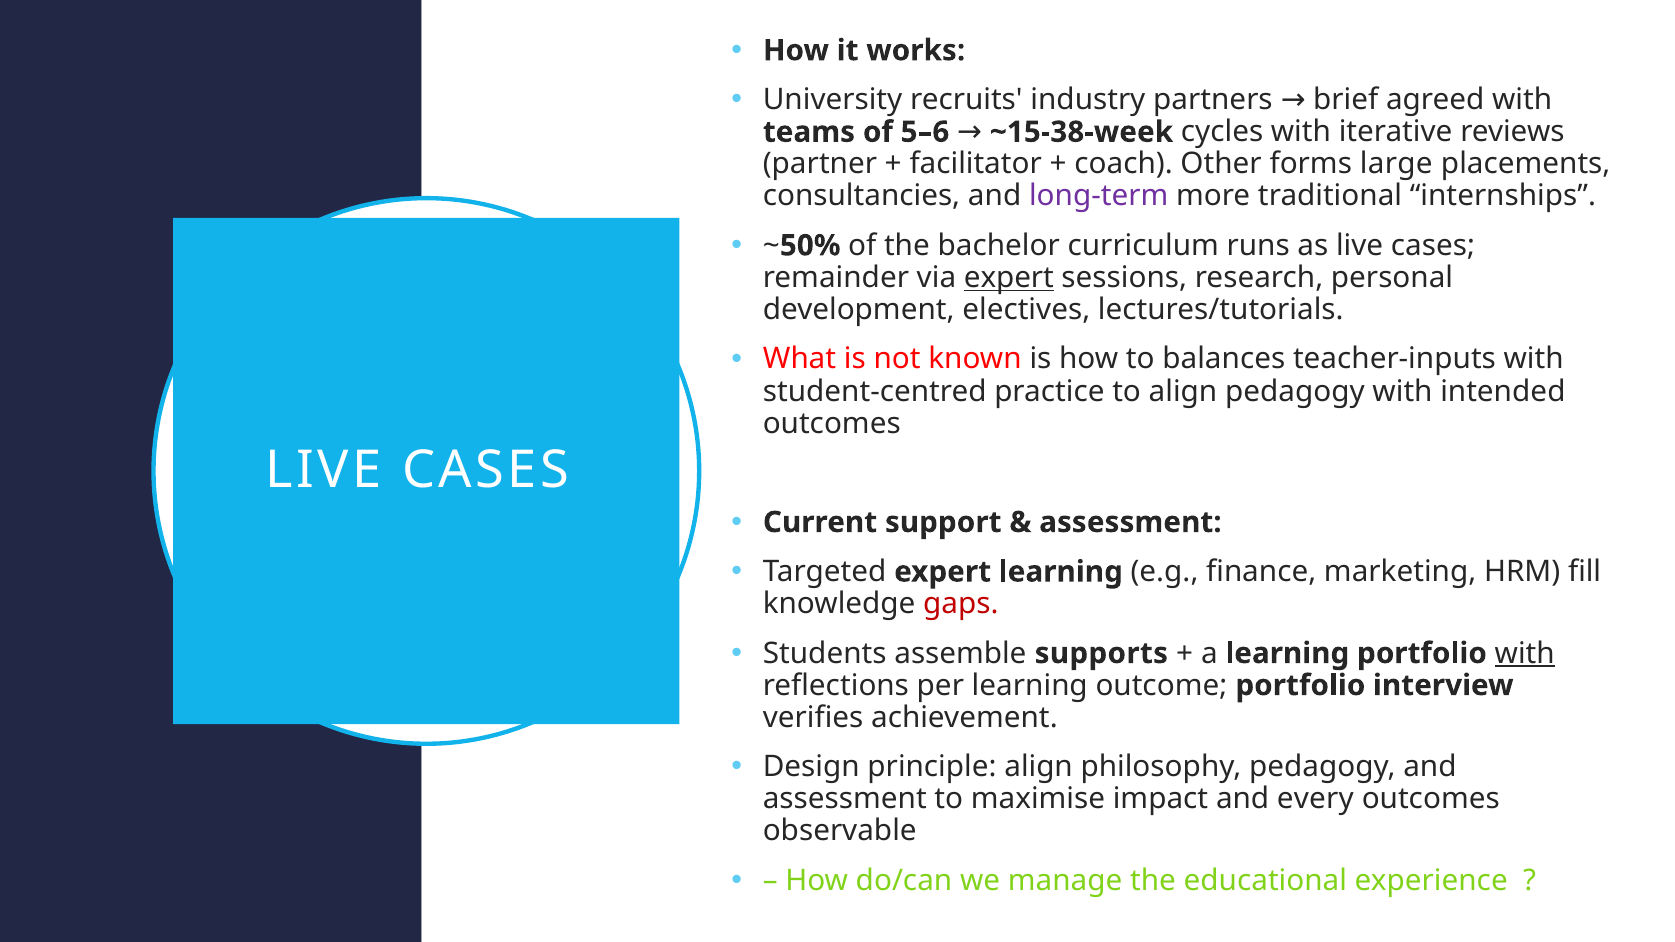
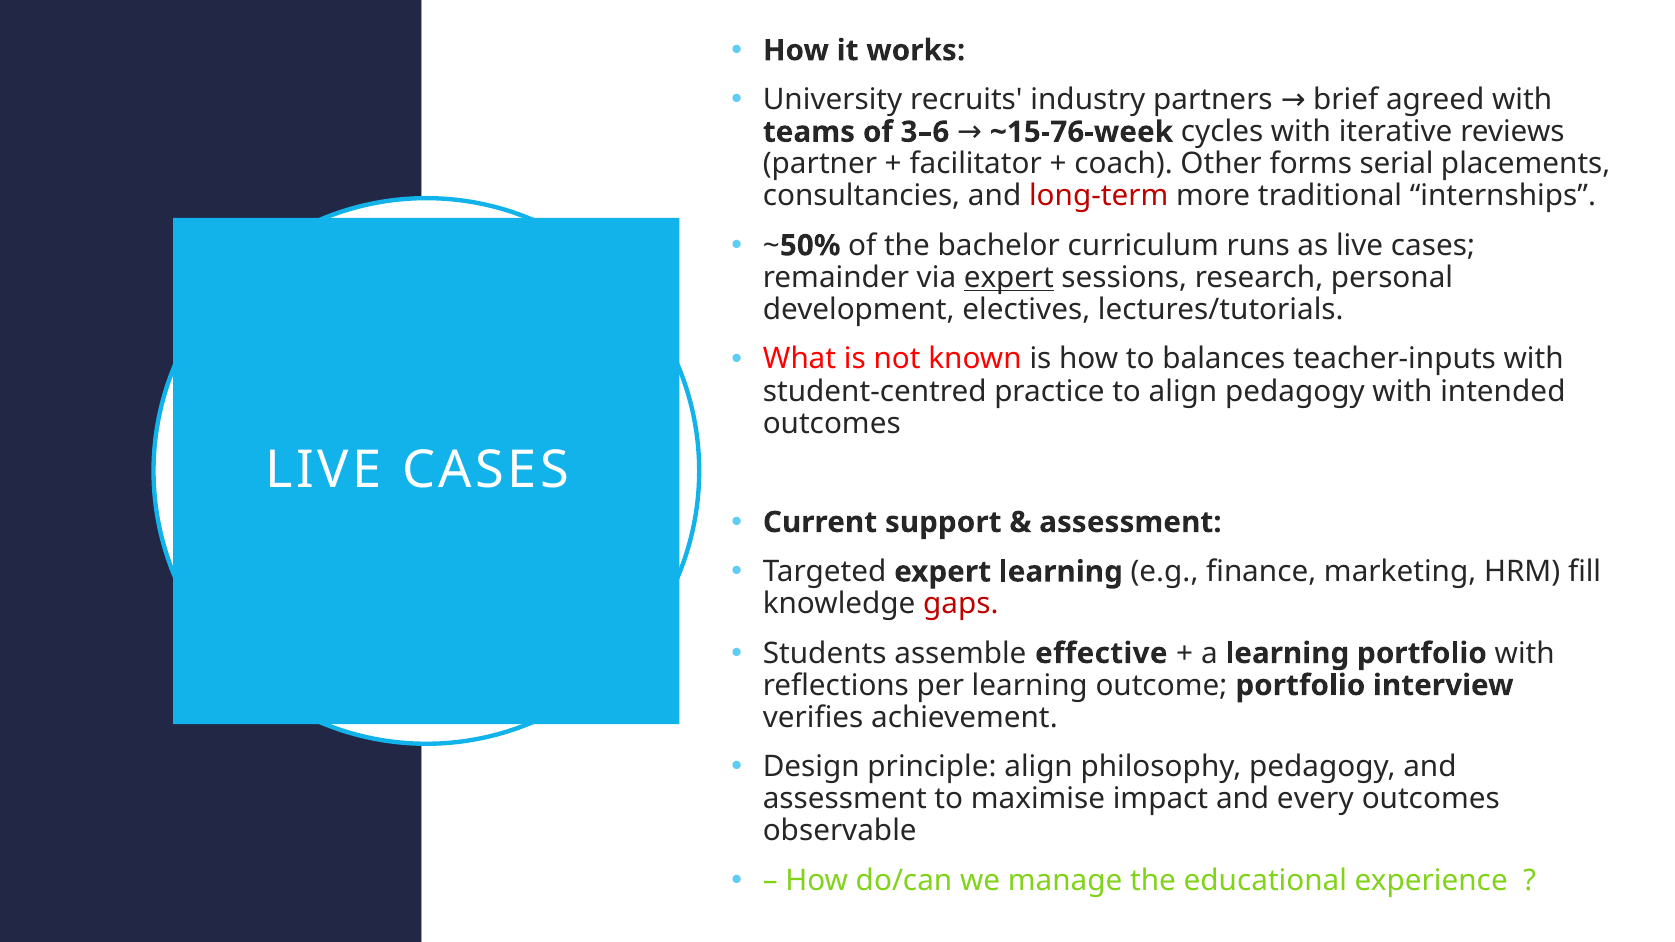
5–6: 5–6 -> 3–6
~15-38-week: ~15-38-week -> ~15-76-week
large: large -> serial
long-term colour: purple -> red
supports: supports -> effective
with at (1525, 653) underline: present -> none
